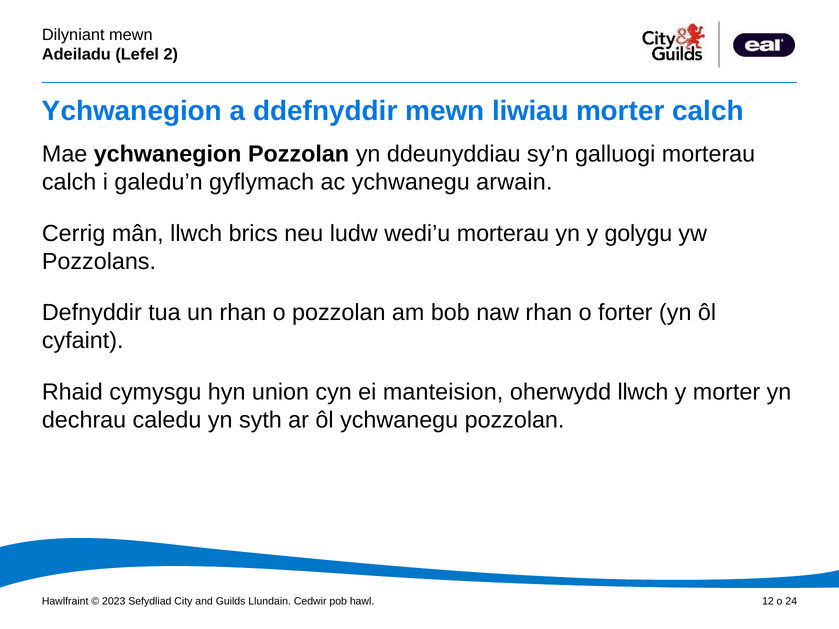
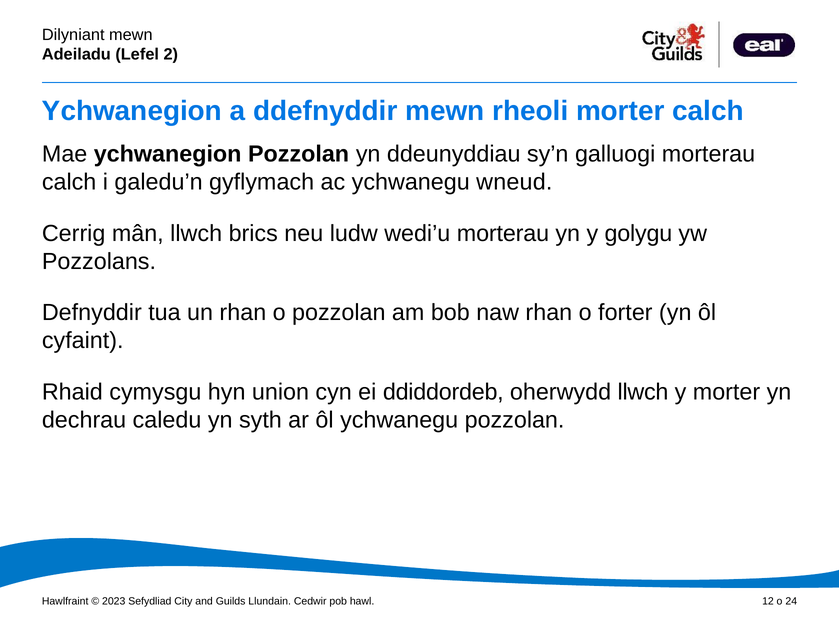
liwiau: liwiau -> rheoli
arwain: arwain -> wneud
manteision: manteision -> ddiddordeb
